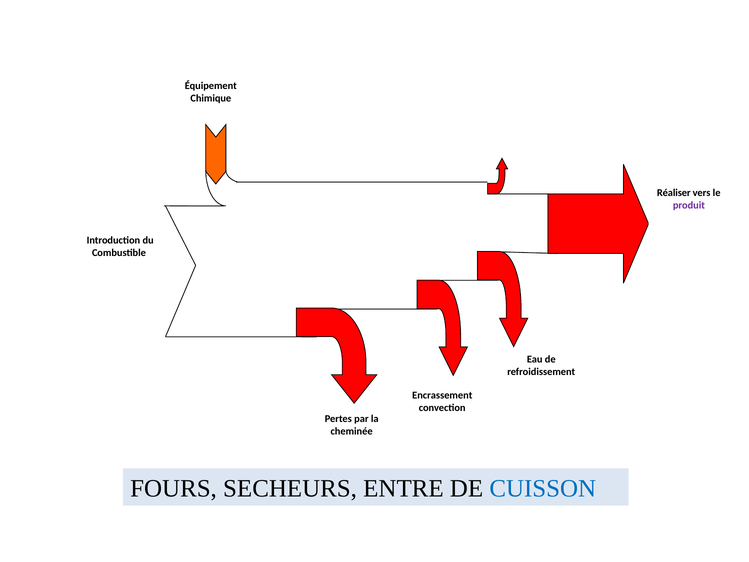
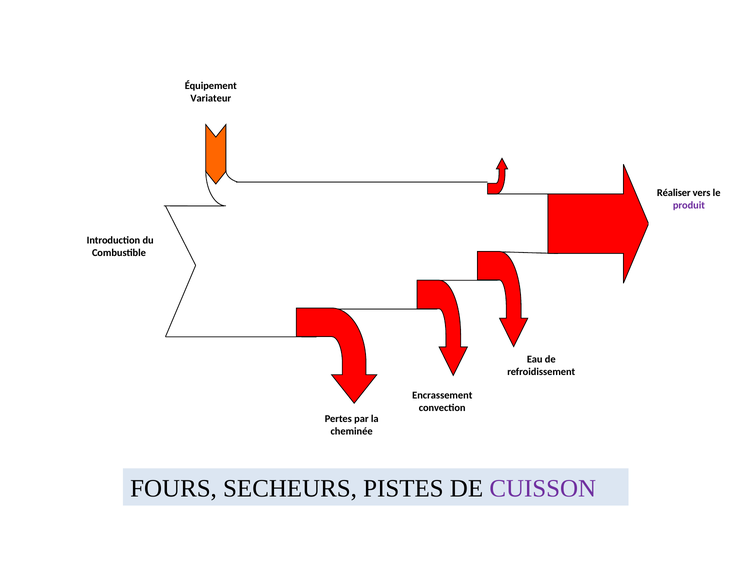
Chimique: Chimique -> Variateur
ENTRE: ENTRE -> PISTES
CUISSON colour: blue -> purple
